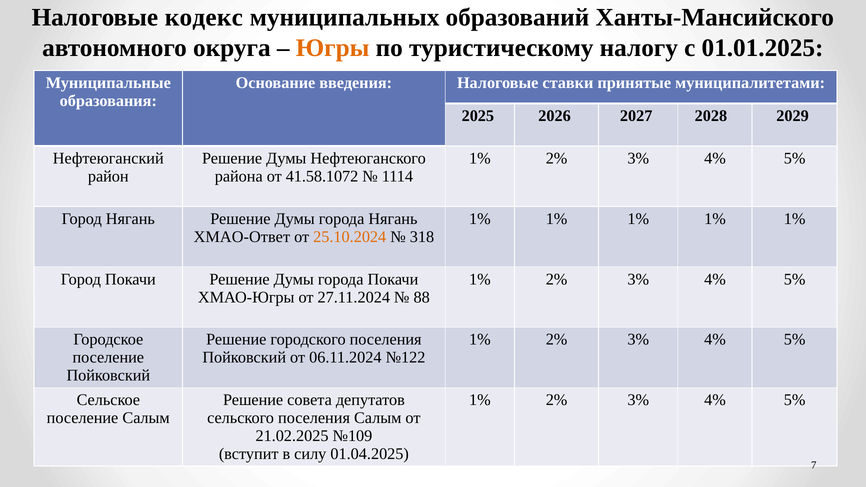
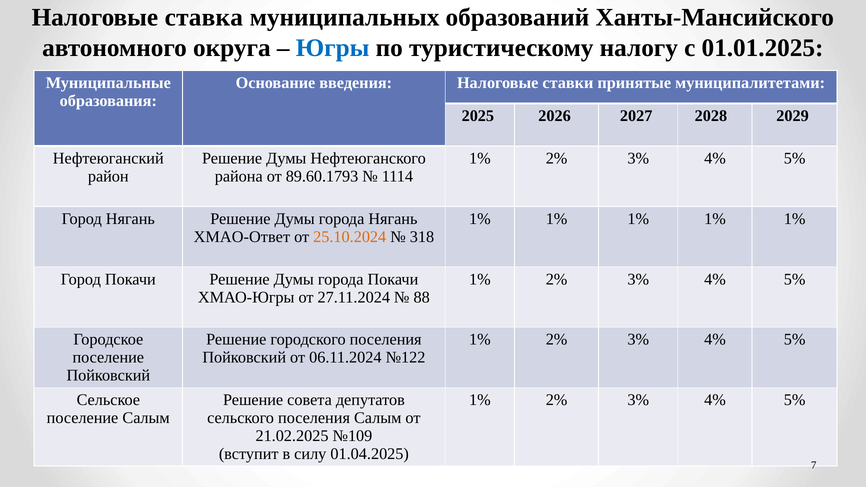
кодекс: кодекс -> ставка
Югры colour: orange -> blue
41.58.1072: 41.58.1072 -> 89.60.1793
